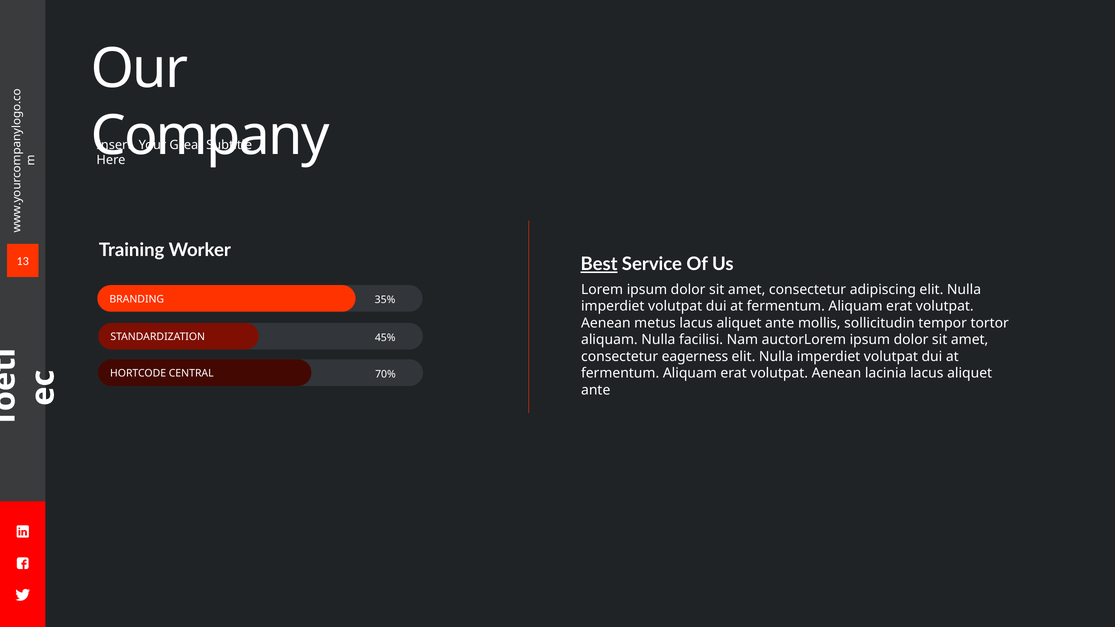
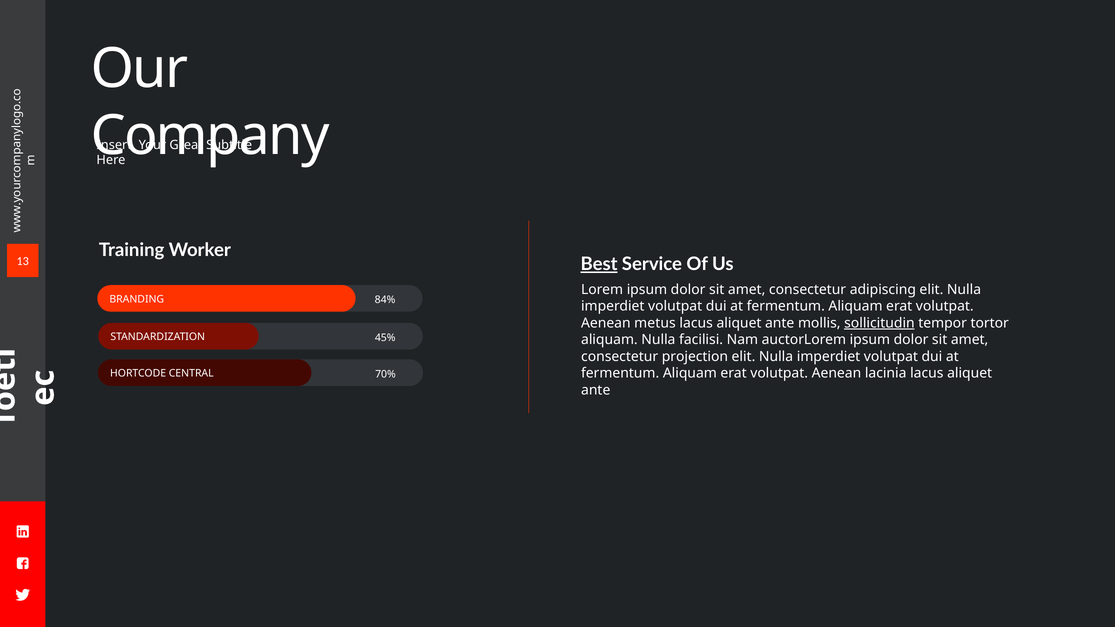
35%: 35% -> 84%
sollicitudin underline: none -> present
eagerness: eagerness -> projection
